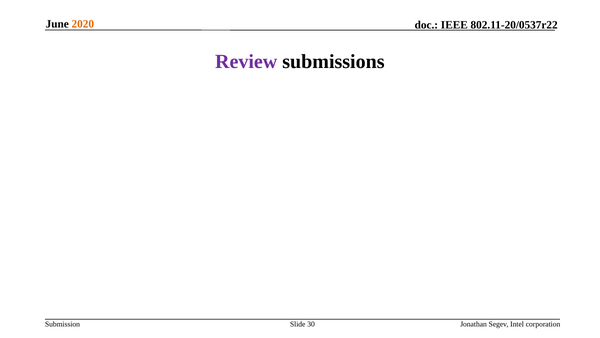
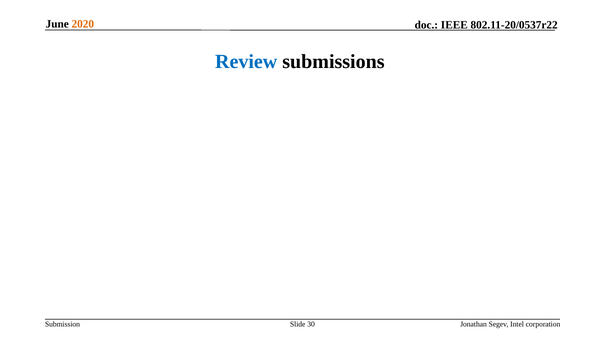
Review colour: purple -> blue
